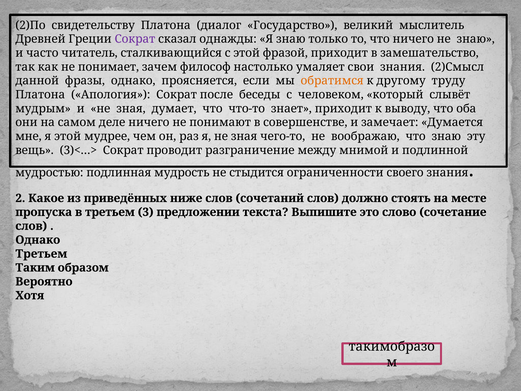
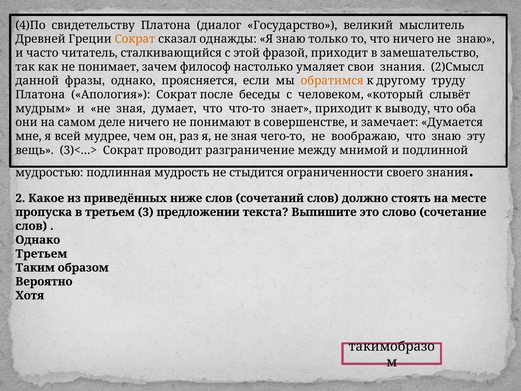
2)По: 2)По -> 4)По
Сократ at (135, 39) colour: purple -> orange
я этой: этой -> всей
